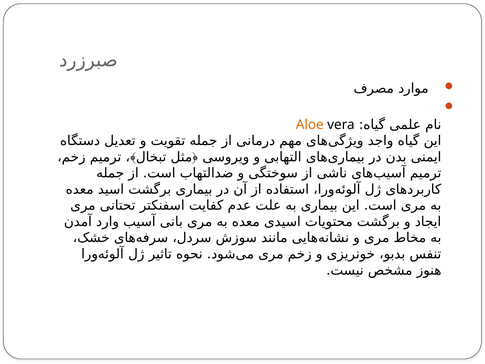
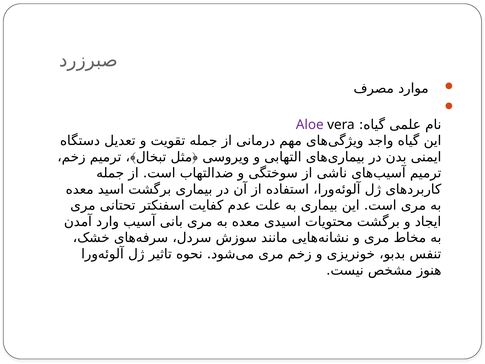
Aloe colour: orange -> purple
